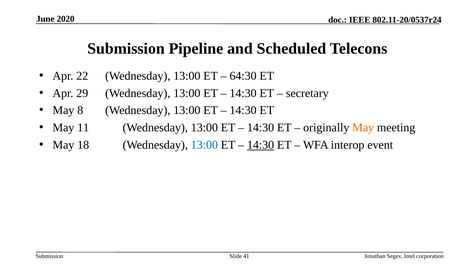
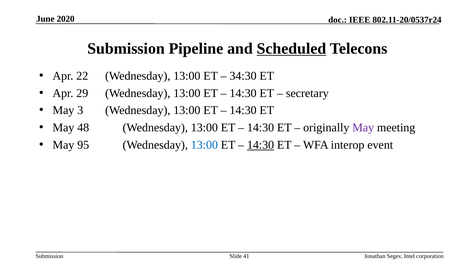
Scheduled underline: none -> present
64:30: 64:30 -> 34:30
8: 8 -> 3
11: 11 -> 48
May at (363, 128) colour: orange -> purple
18: 18 -> 95
